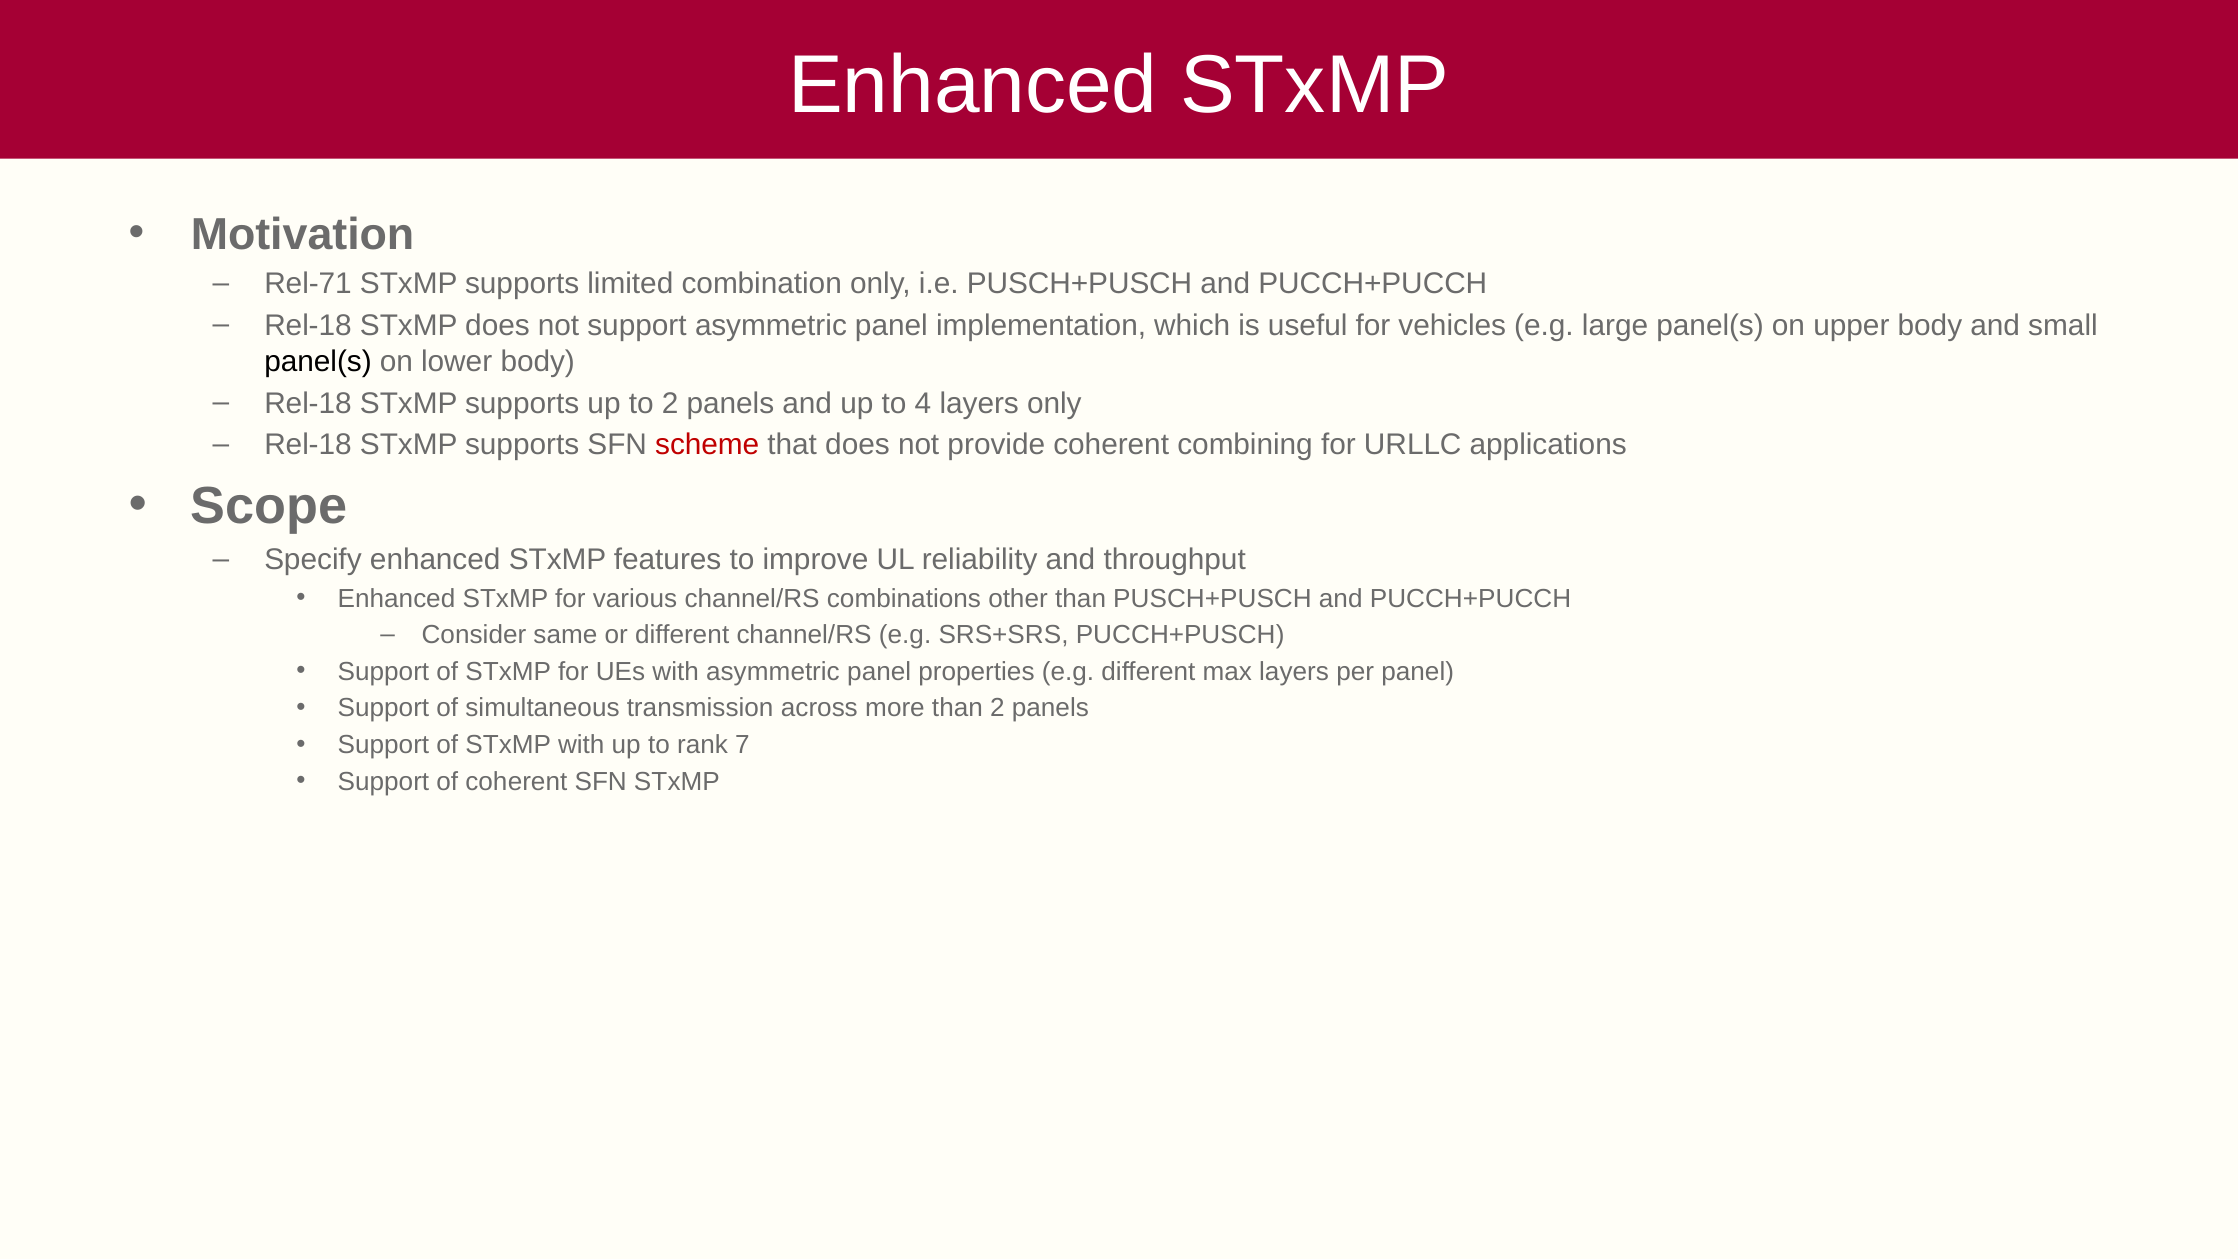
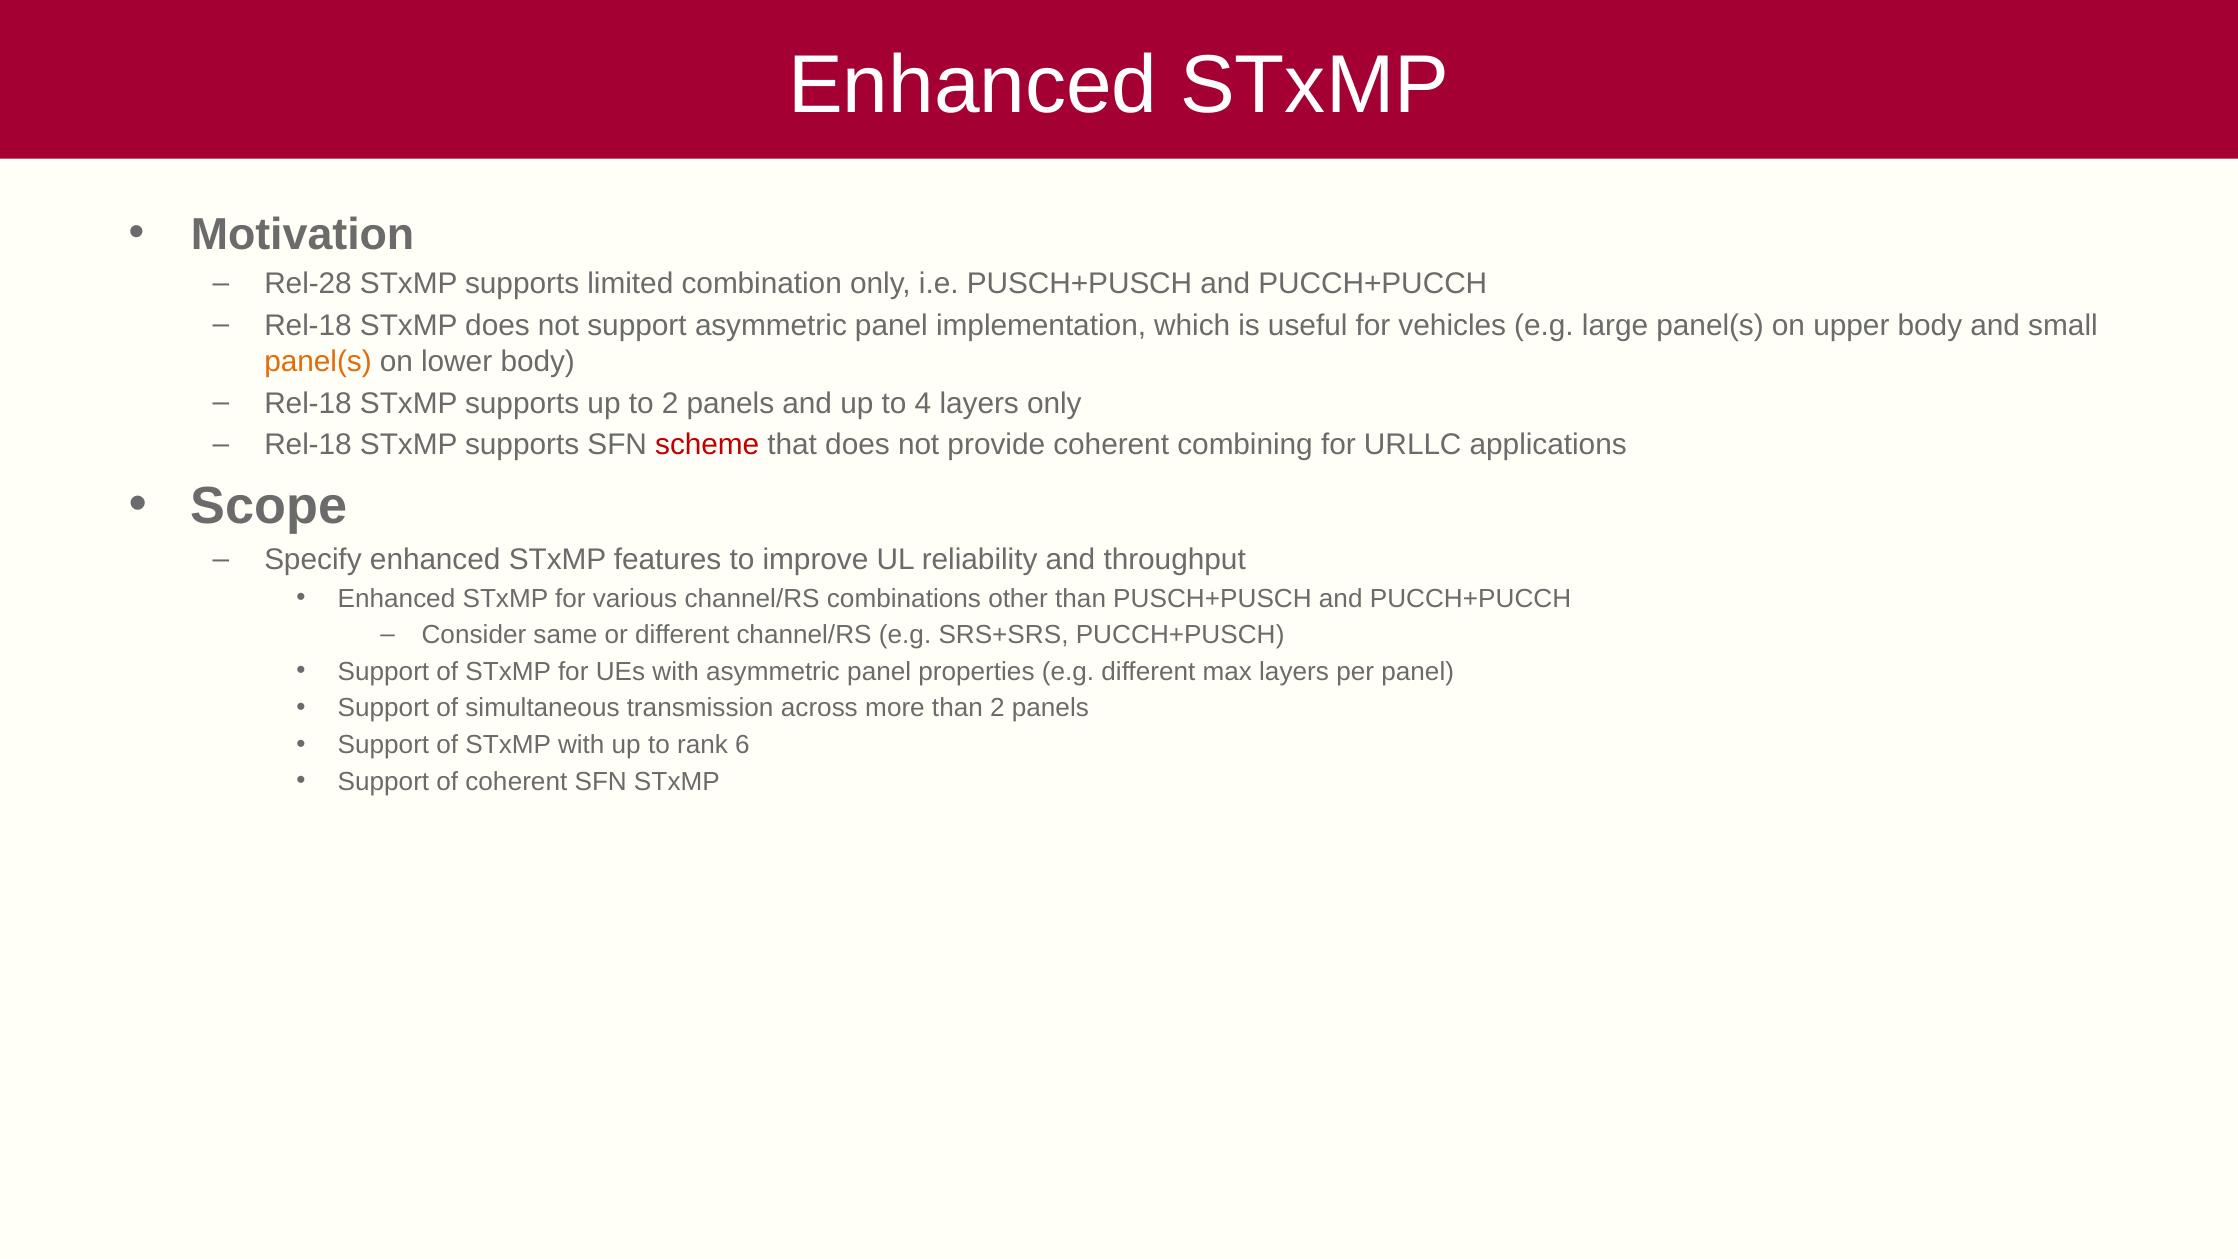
Rel-71: Rel-71 -> Rel-28
panel(s at (318, 361) colour: black -> orange
7: 7 -> 6
